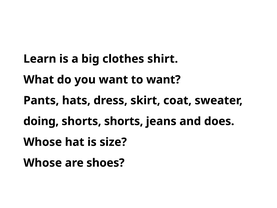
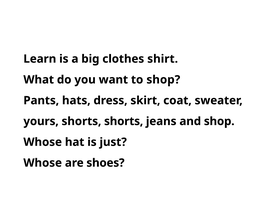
to want: want -> shop
doing: doing -> yours
and does: does -> shop
size: size -> just
